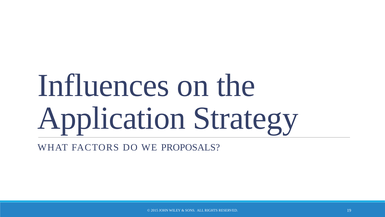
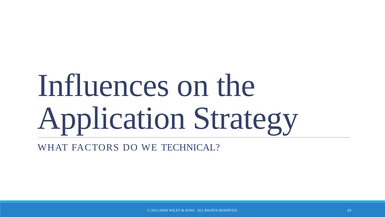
PROPOSALS: PROPOSALS -> TECHNICAL
